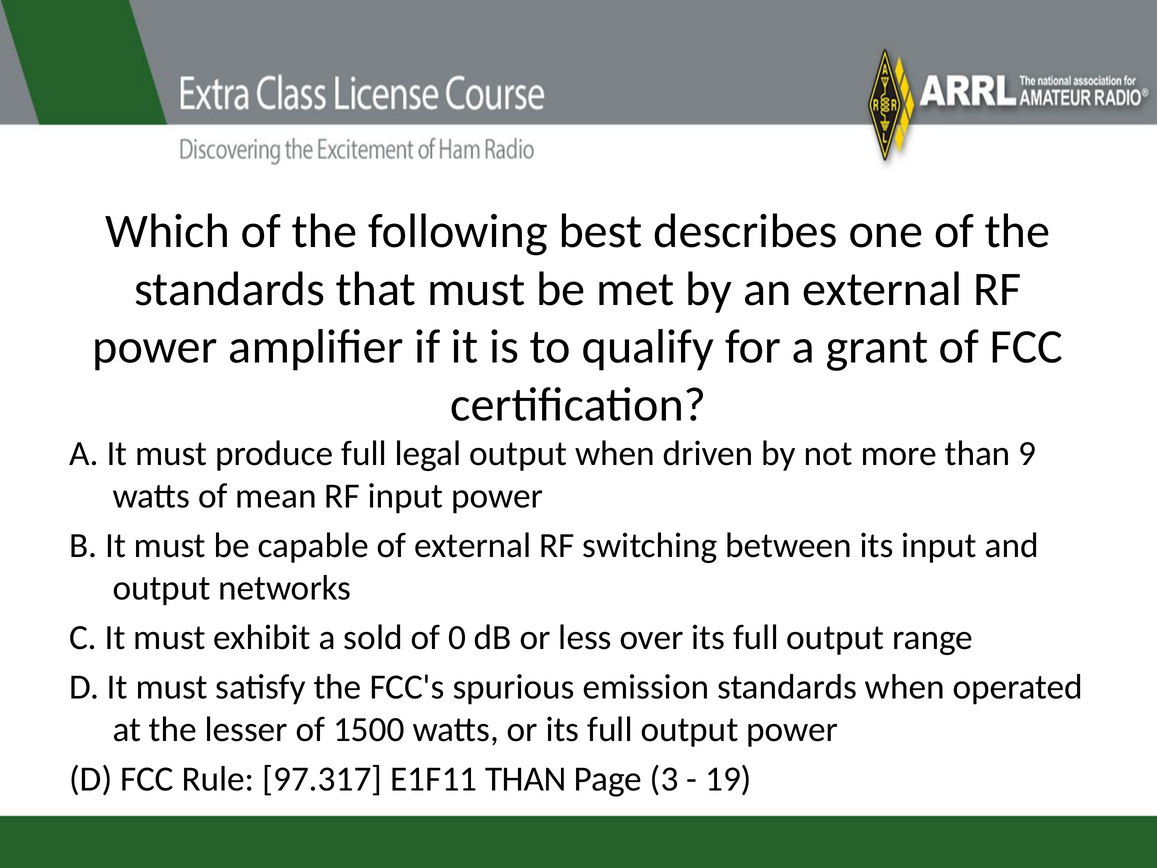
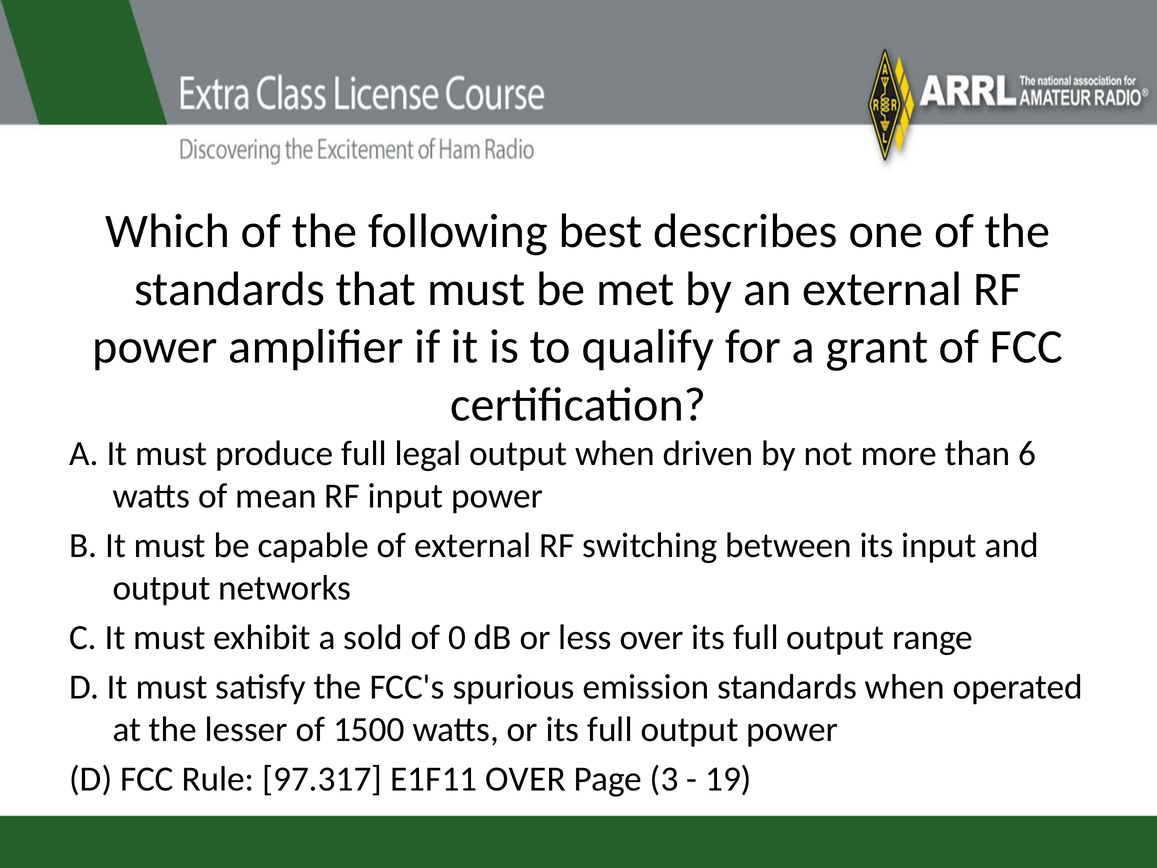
9: 9 -> 6
E1F11 THAN: THAN -> OVER
